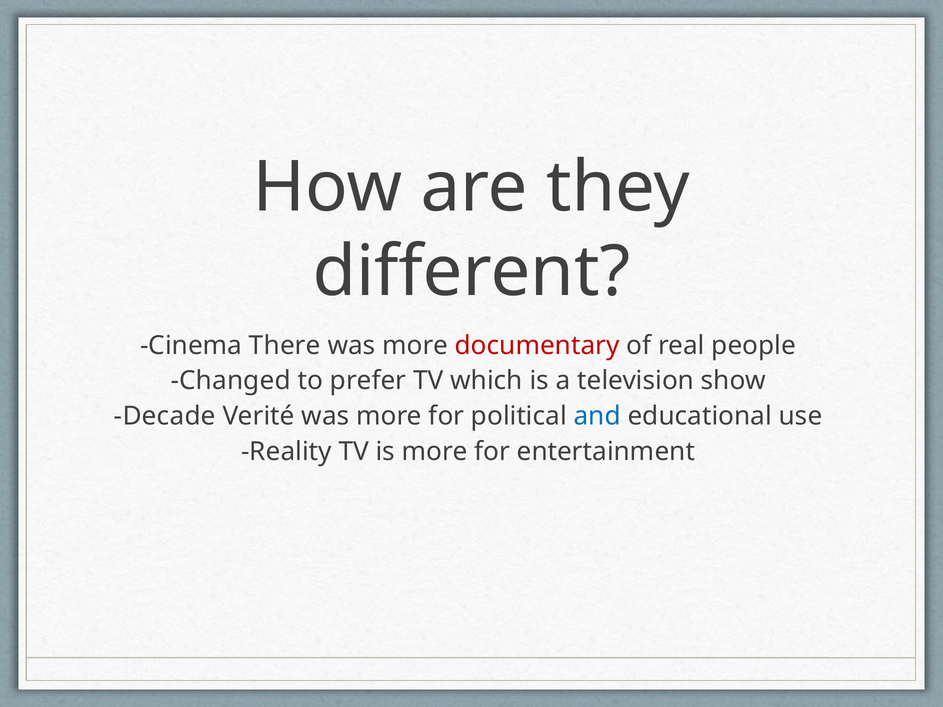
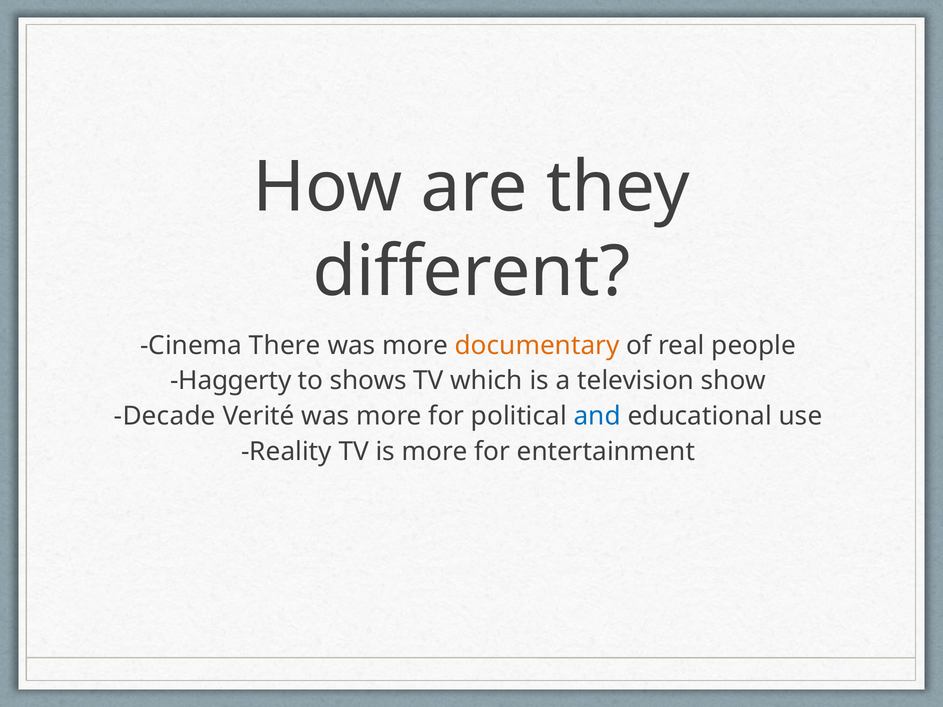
documentary colour: red -> orange
Changed: Changed -> Haggerty
prefer: prefer -> shows
